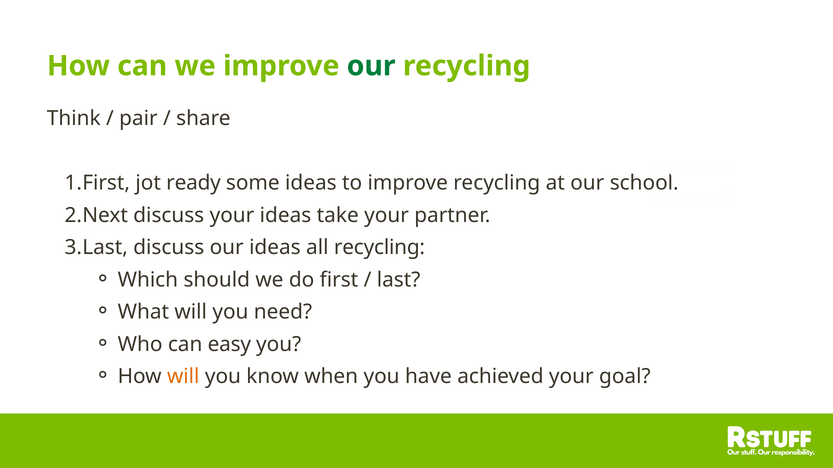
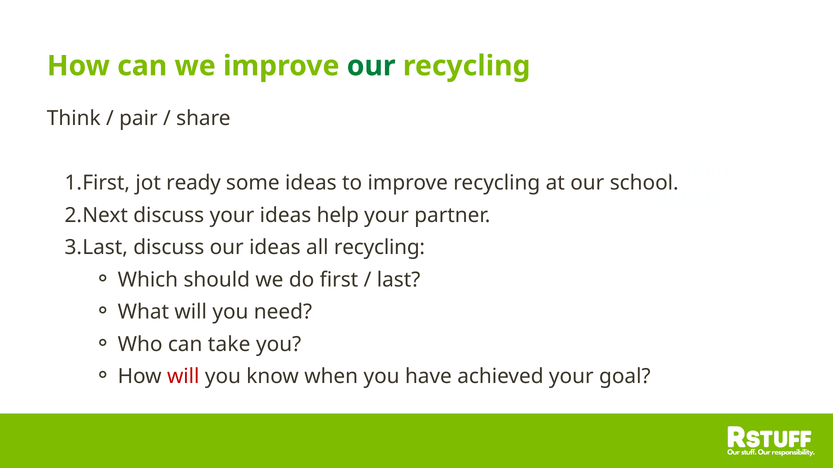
take: take -> help
easy: easy -> take
will at (183, 377) colour: orange -> red
